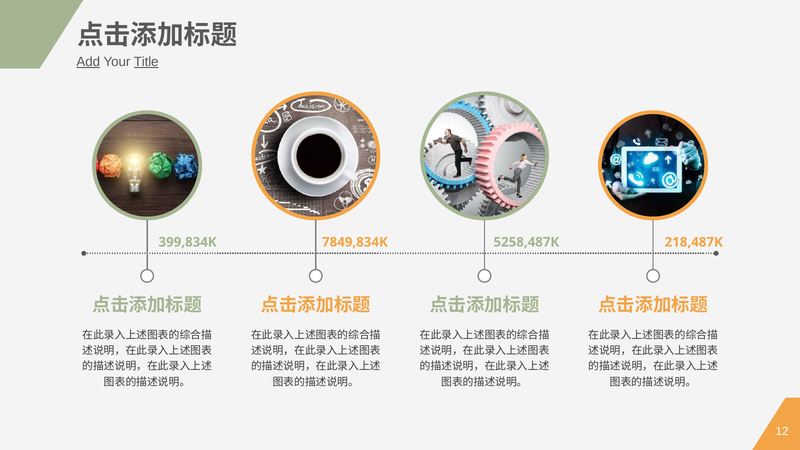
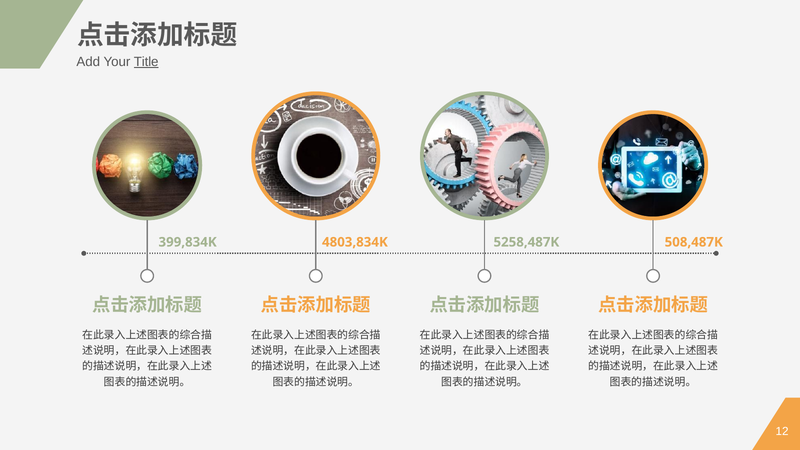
Add underline: present -> none
7849,834K: 7849,834K -> 4803,834K
218,487K: 218,487K -> 508,487K
